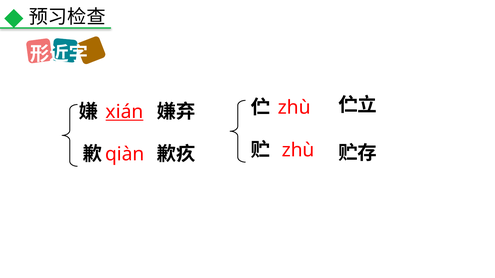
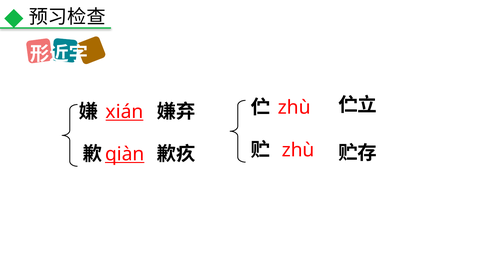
qiàn underline: none -> present
